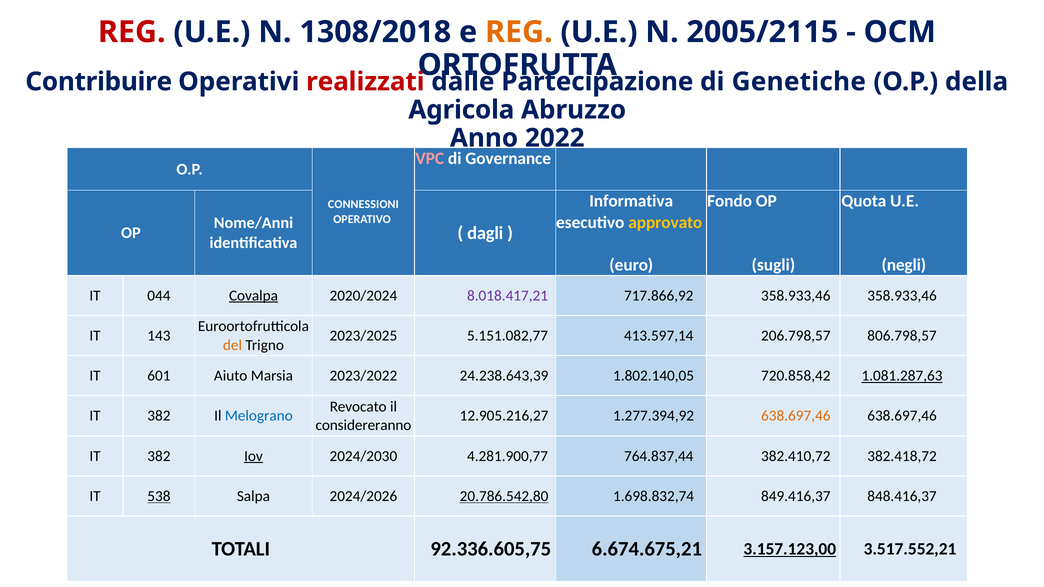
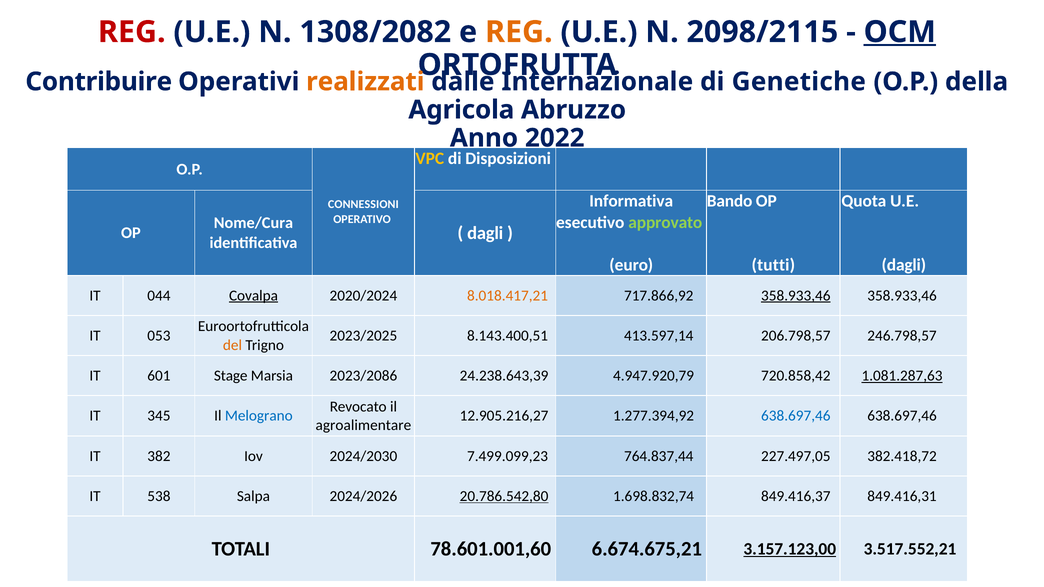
1308/2018: 1308/2018 -> 1308/2082
2005/2115: 2005/2115 -> 2098/2115
OCM underline: none -> present
realizzati colour: red -> orange
Partecipazione: Partecipazione -> Internazionale
VPC colour: pink -> yellow
Governance: Governance -> Disposizioni
Fondo: Fondo -> Bando
approvato colour: yellow -> light green
Nome/Anni: Nome/Anni -> Nome/Cura
sugli: sugli -> tutti
negli at (904, 265): negli -> dagli
8.018.417,21 colour: purple -> orange
358.933,46 at (796, 296) underline: none -> present
143: 143 -> 053
5.151.082,77: 5.151.082,77 -> 8.143.400,51
806.798,57: 806.798,57 -> 246.798,57
Aiuto: Aiuto -> Stage
2023/2022: 2023/2022 -> 2023/2086
1.802.140,05: 1.802.140,05 -> 4.947.920,79
382 at (159, 416): 382 -> 345
638.697,46 at (796, 416) colour: orange -> blue
considereranno: considereranno -> agroalimentare
Iov underline: present -> none
4.281.900,77: 4.281.900,77 -> 7.499.099,23
382.410,72: 382.410,72 -> 227.497,05
538 underline: present -> none
848.416,37: 848.416,37 -> 849.416,31
92.336.605,75: 92.336.605,75 -> 78.601.001,60
